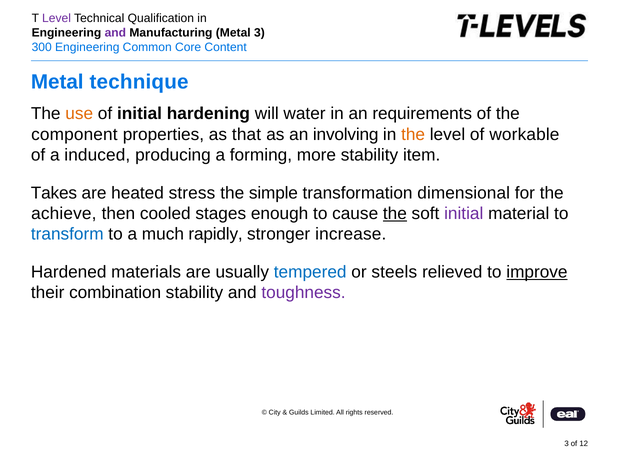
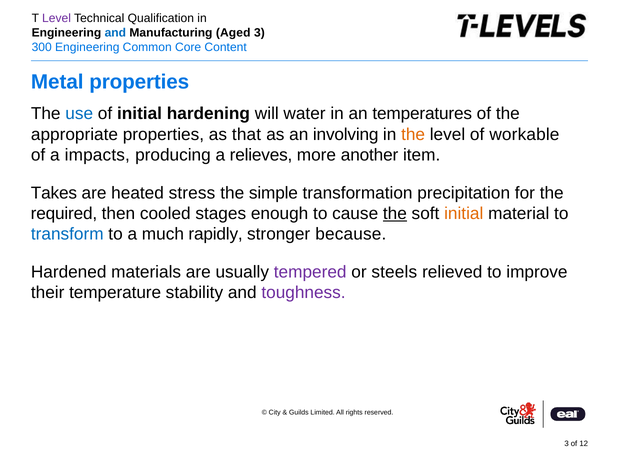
and at (115, 33) colour: purple -> blue
Metal at (233, 33): Metal -> Aged
Metal technique: technique -> properties
use colour: orange -> blue
requirements: requirements -> temperatures
component: component -> appropriate
induced: induced -> impacts
forming: forming -> relieves
more stability: stability -> another
dimensional: dimensional -> precipitation
achieve: achieve -> required
initial at (464, 214) colour: purple -> orange
increase: increase -> because
tempered colour: blue -> purple
improve underline: present -> none
combination: combination -> temperature
